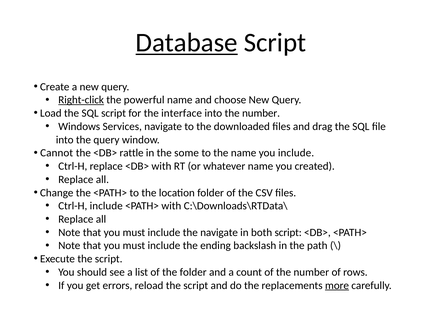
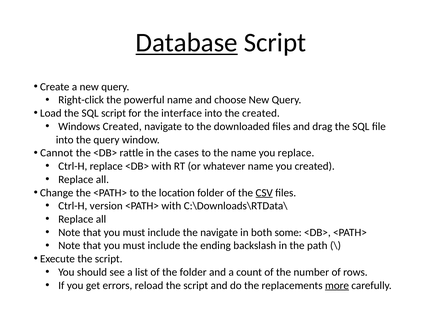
Right-click underline: present -> none
into the number: number -> created
Windows Services: Services -> Created
some: some -> cases
you include: include -> replace
CSV underline: none -> present
Ctrl-H include: include -> version
both script: script -> some
